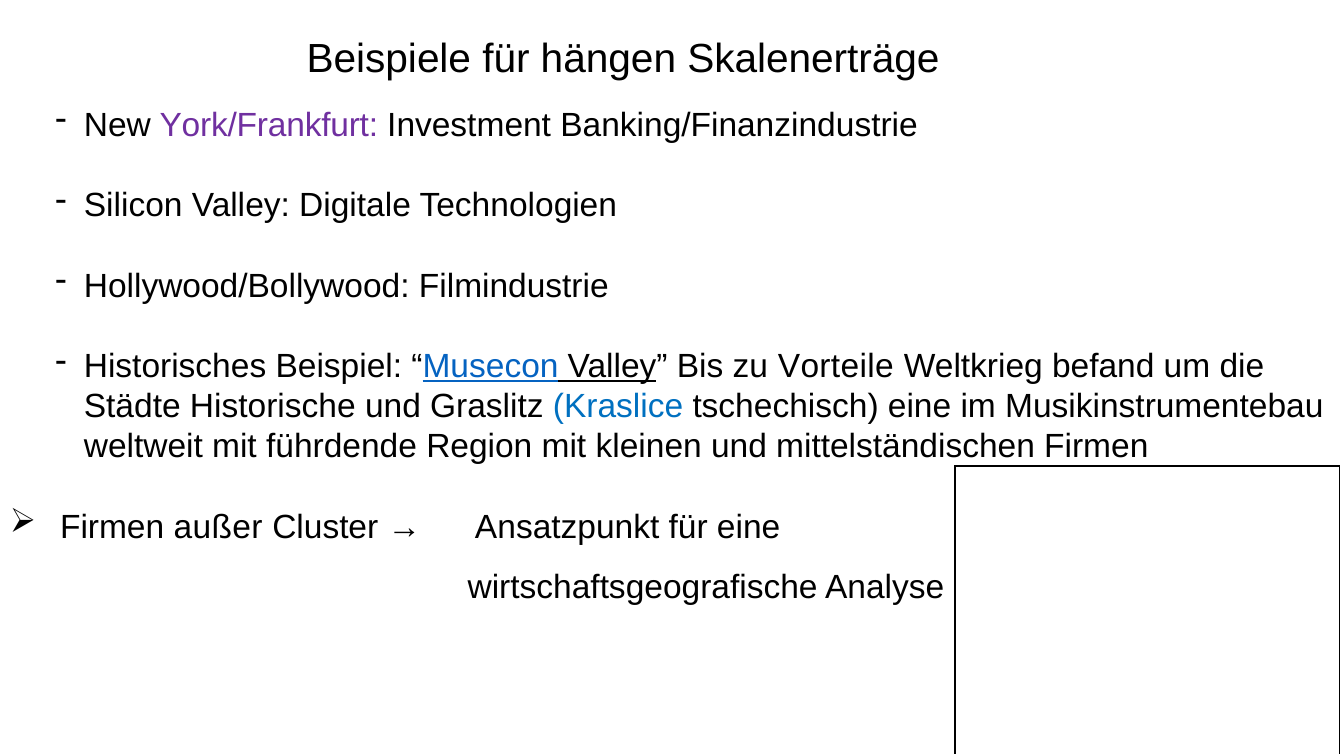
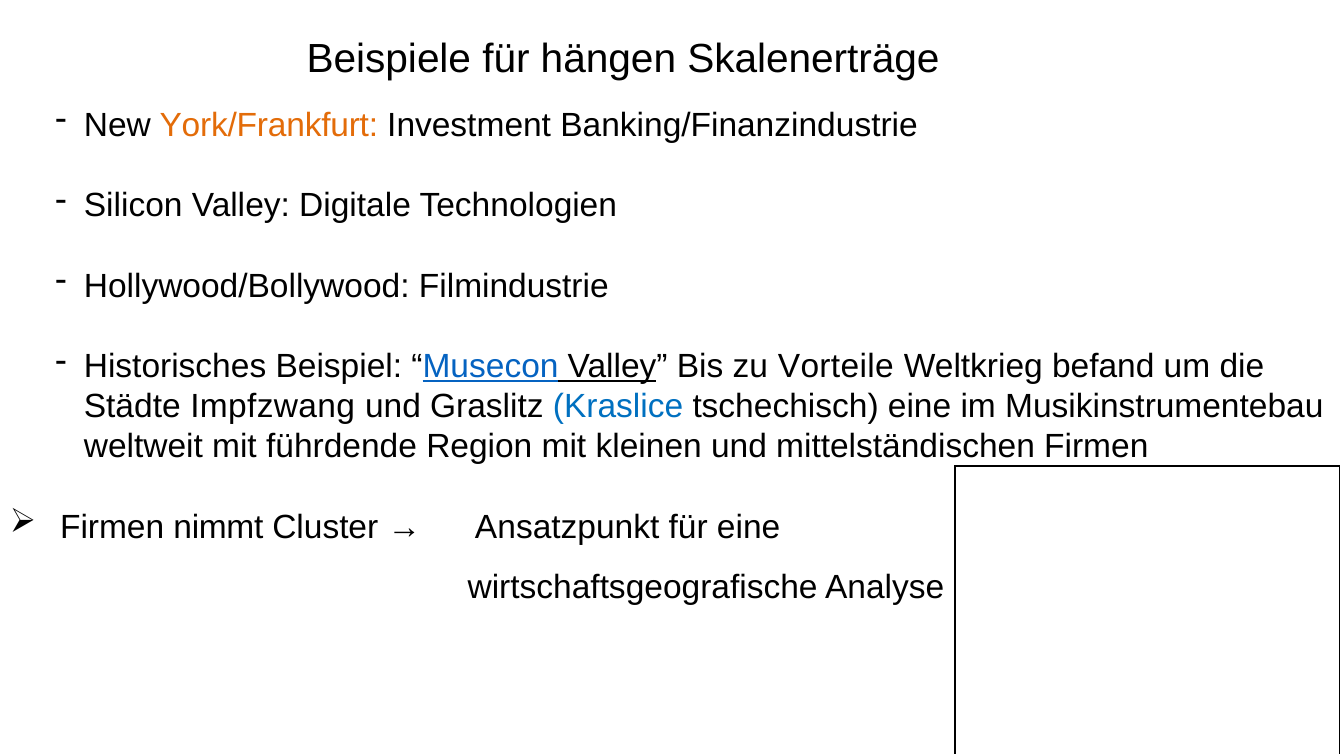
York/Frankfurt colour: purple -> orange
Historische: Historische -> Impfzwang
außer: außer -> nimmt
